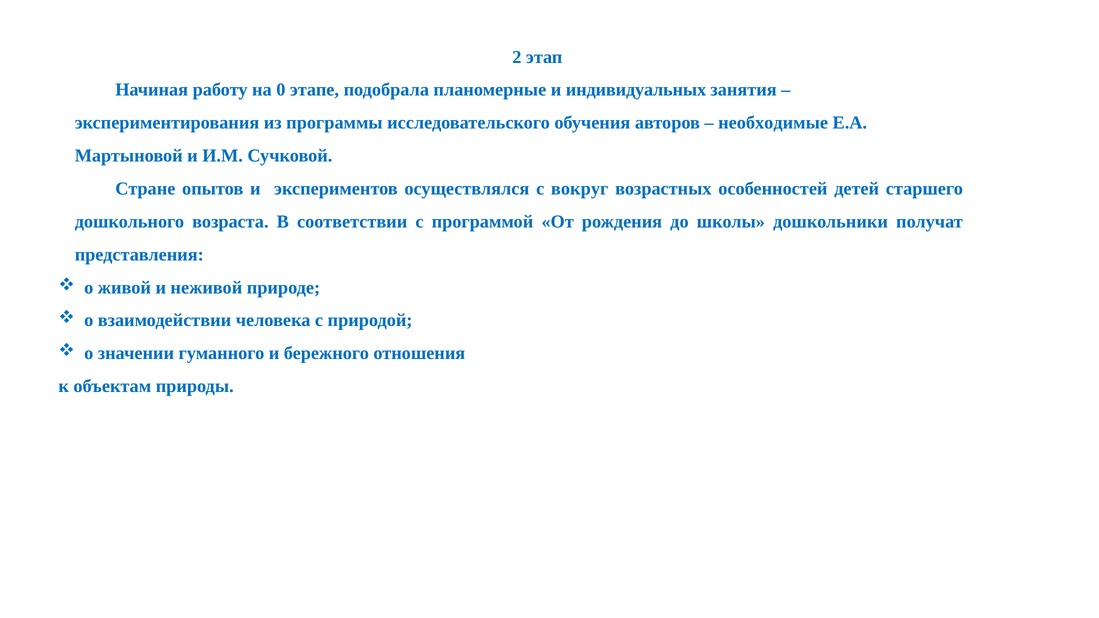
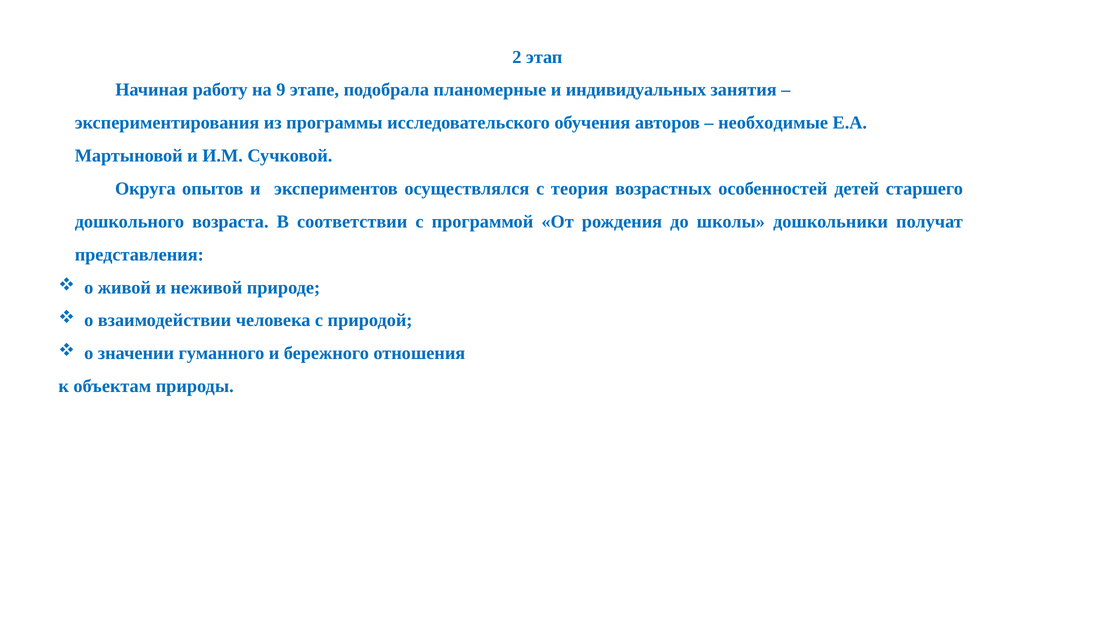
0: 0 -> 9
Стране: Стране -> Округа
вокруг: вокруг -> теория
